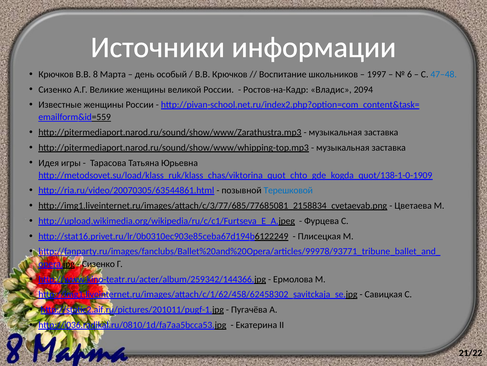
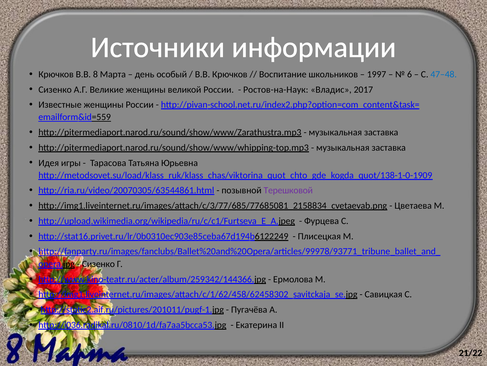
Ростов-на-Кадр: Ростов-на-Кадр -> Ростов-на-Наук
2094: 2094 -> 2017
Терешковой colour: blue -> purple
